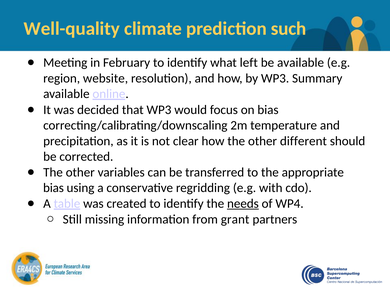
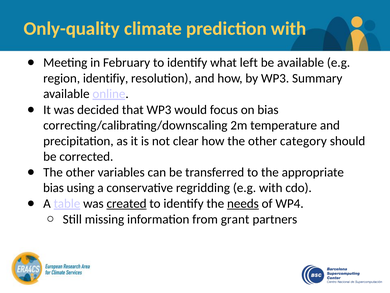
Well-quality: Well-quality -> Only-quality
prediction such: such -> with
website: website -> identifiy
different: different -> category
created underline: none -> present
